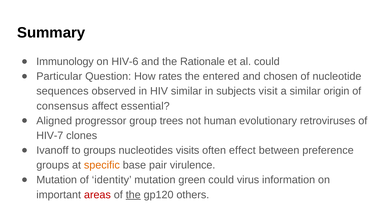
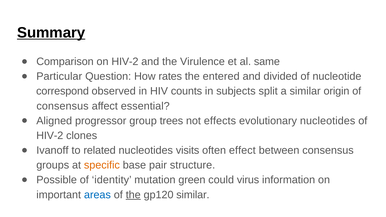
Summary underline: none -> present
Immunology: Immunology -> Comparison
on HIV-6: HIV-6 -> HIV-2
Rationale: Rationale -> Virulence
al could: could -> same
chosen: chosen -> divided
sequences: sequences -> correspond
HIV similar: similar -> counts
visit: visit -> split
human: human -> effects
evolutionary retroviruses: retroviruses -> nucleotides
HIV-7 at (50, 136): HIV-7 -> HIV-2
to groups: groups -> related
between preference: preference -> consensus
virulence: virulence -> structure
Mutation at (57, 180): Mutation -> Possible
areas colour: red -> blue
gp120 others: others -> similar
